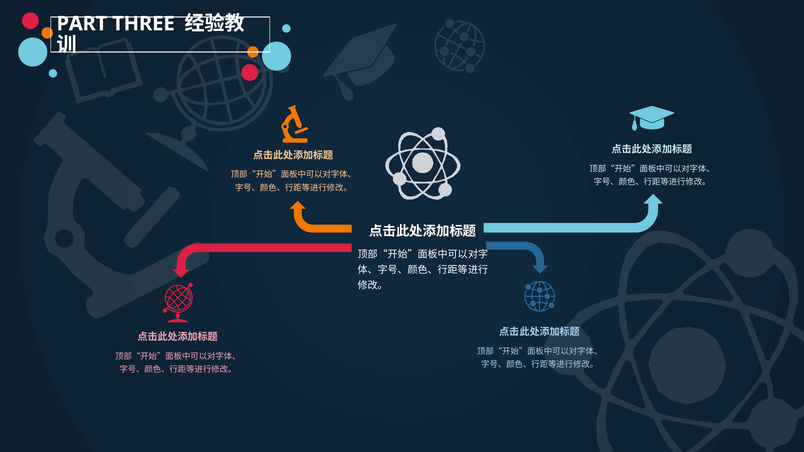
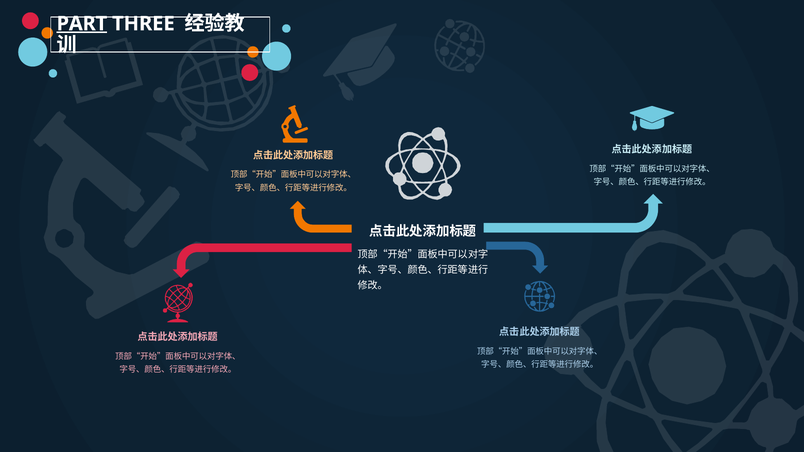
PART underline: none -> present
